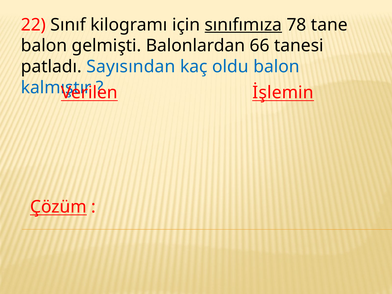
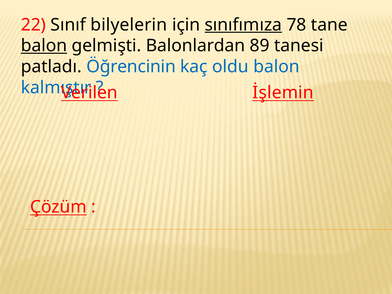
kilogramı: kilogramı -> bilyelerin
balon at (44, 46) underline: none -> present
66: 66 -> 89
Sayısından: Sayısından -> Öğrencinin
